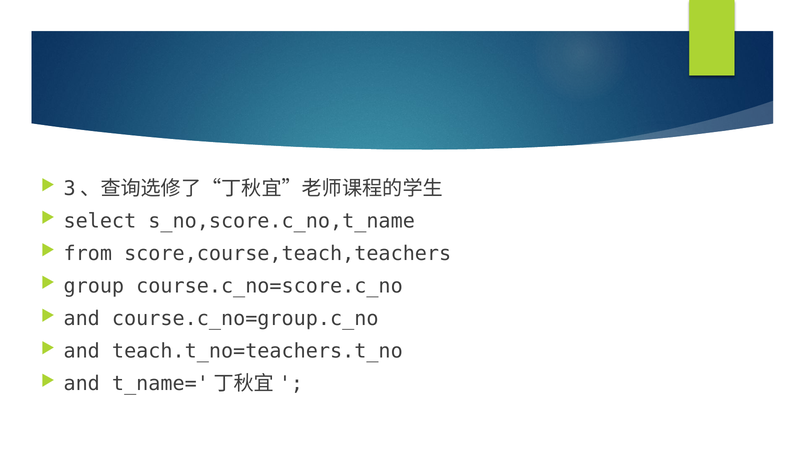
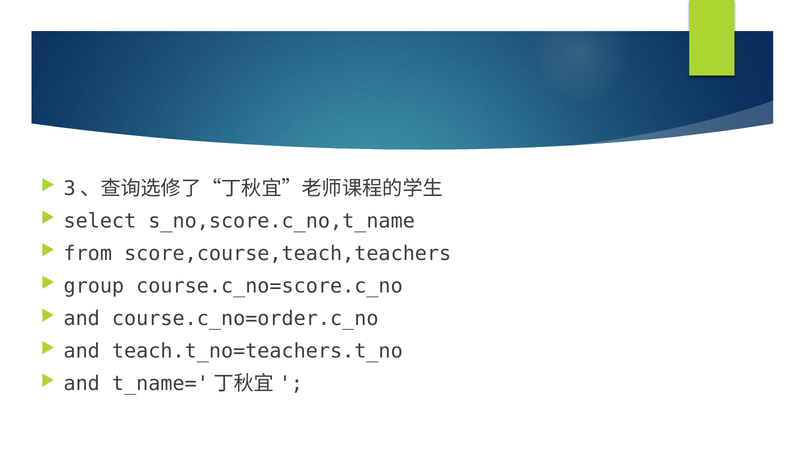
course.c_no=group.c_no: course.c_no=group.c_no -> course.c_no=order.c_no
